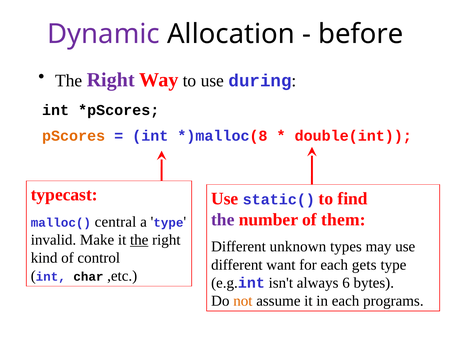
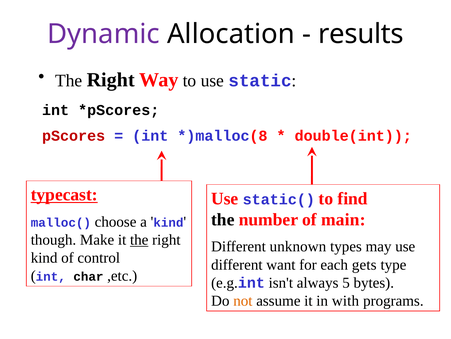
before: before -> results
Right at (111, 80) colour: purple -> black
during: during -> static
pScores colour: orange -> red
typecast underline: none -> present
the at (223, 219) colour: purple -> black
them: them -> main
central: central -> choose
type at (168, 222): type -> kind
invalid: invalid -> though
6: 6 -> 5
in each: each -> with
